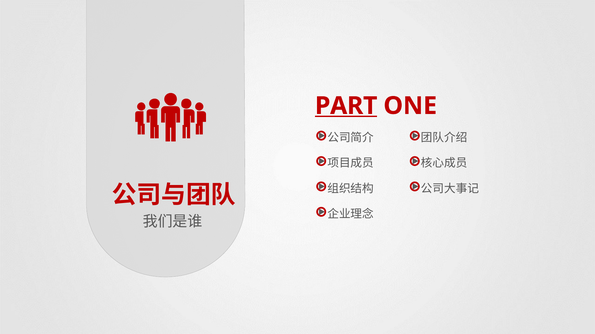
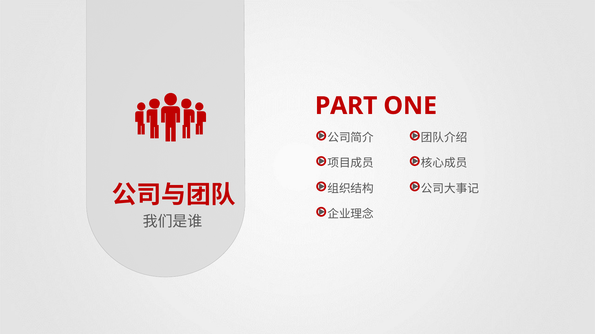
PART underline: present -> none
